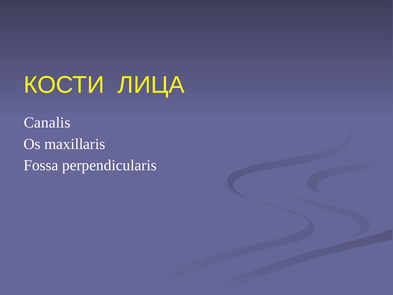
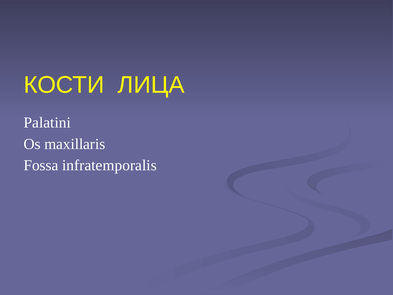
Canalis: Canalis -> Palatini
perpendicularis: perpendicularis -> infratemporalis
